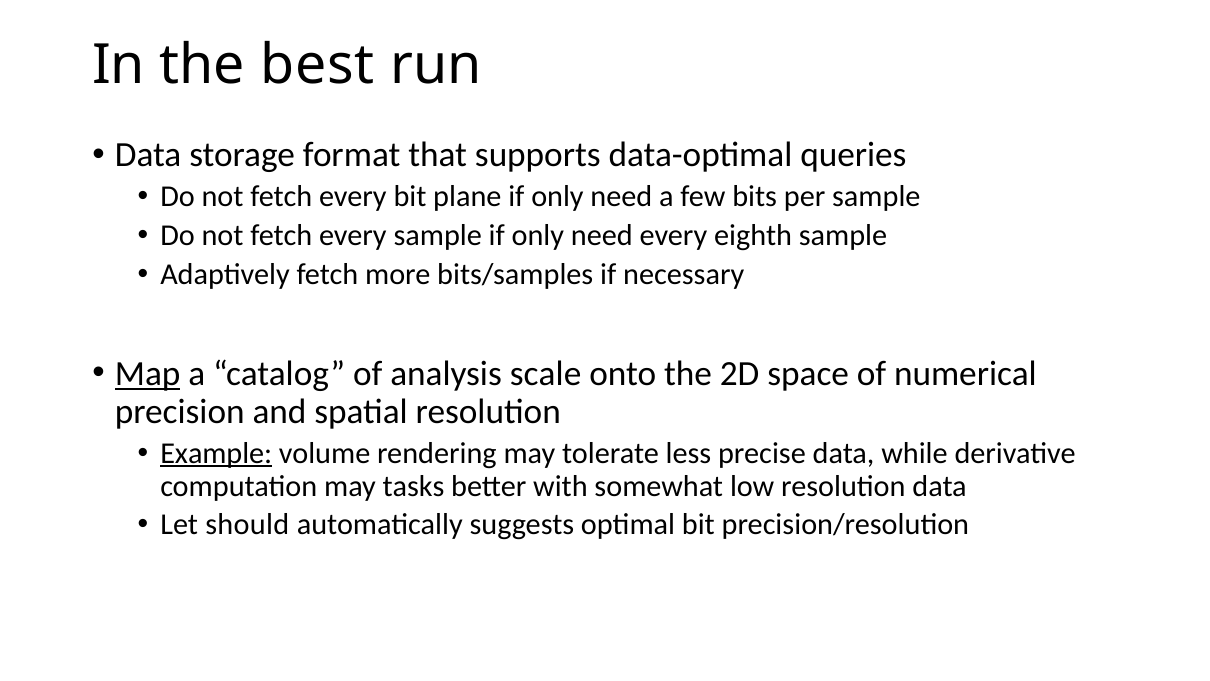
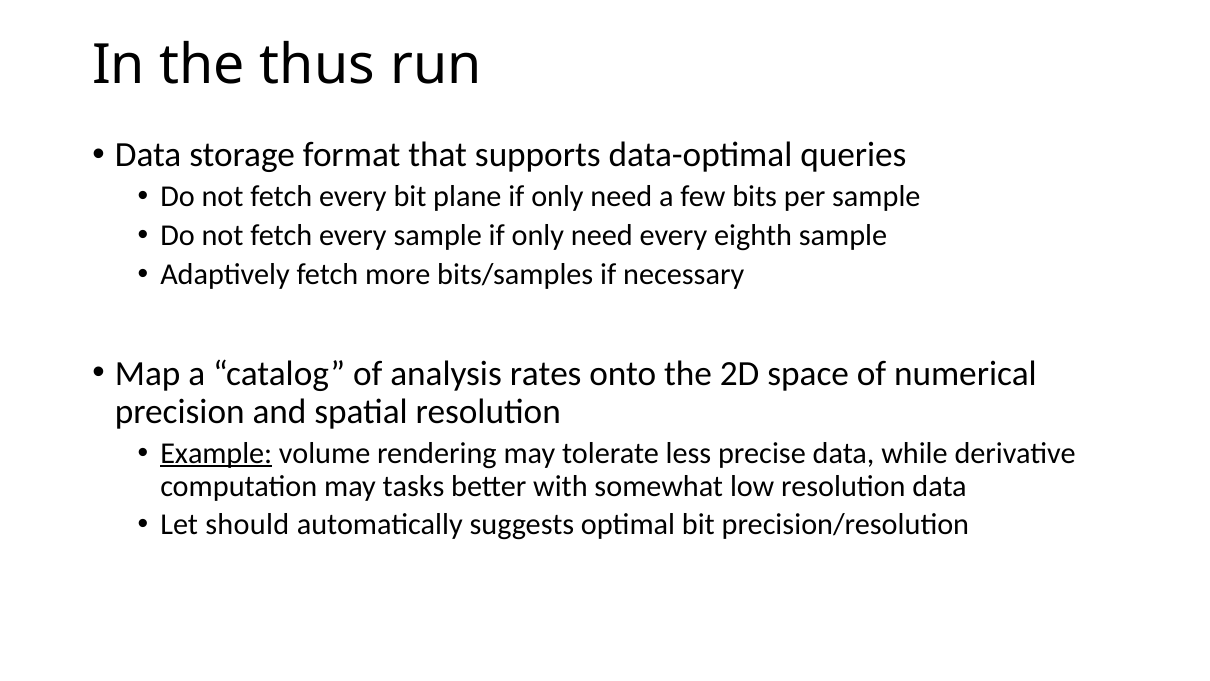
best: best -> thus
Map underline: present -> none
scale: scale -> rates
